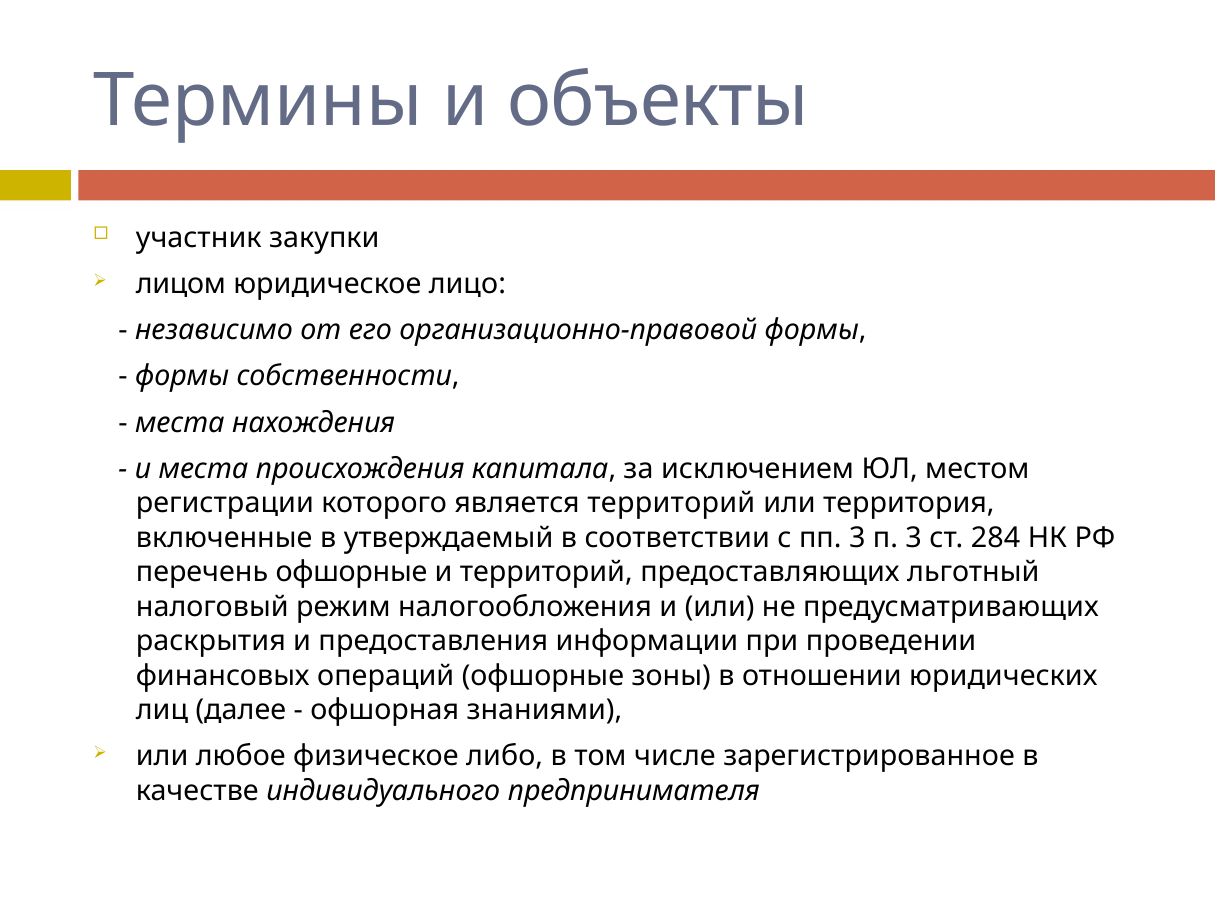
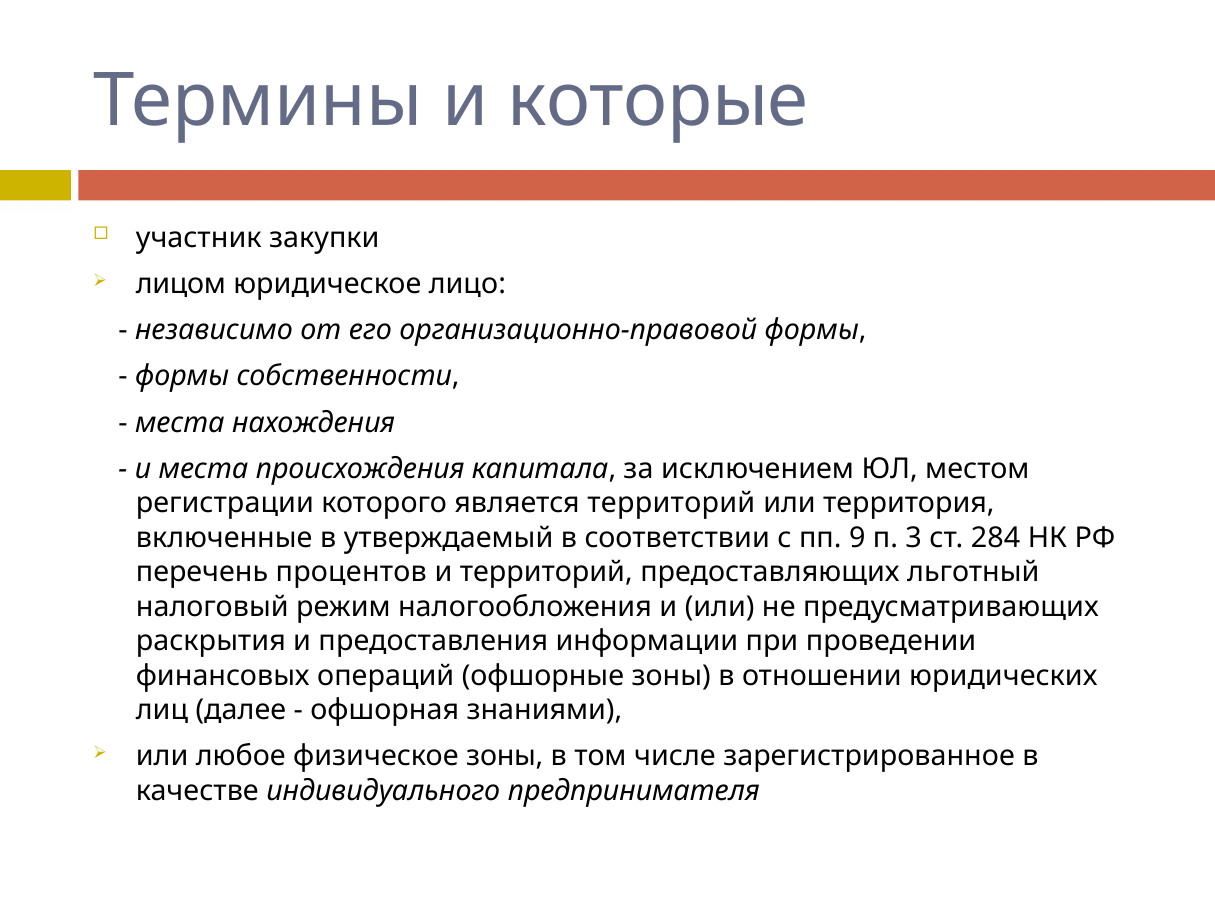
объекты: объекты -> которые
пп 3: 3 -> 9
перечень офшорные: офшорные -> процентов
физическое либо: либо -> зоны
